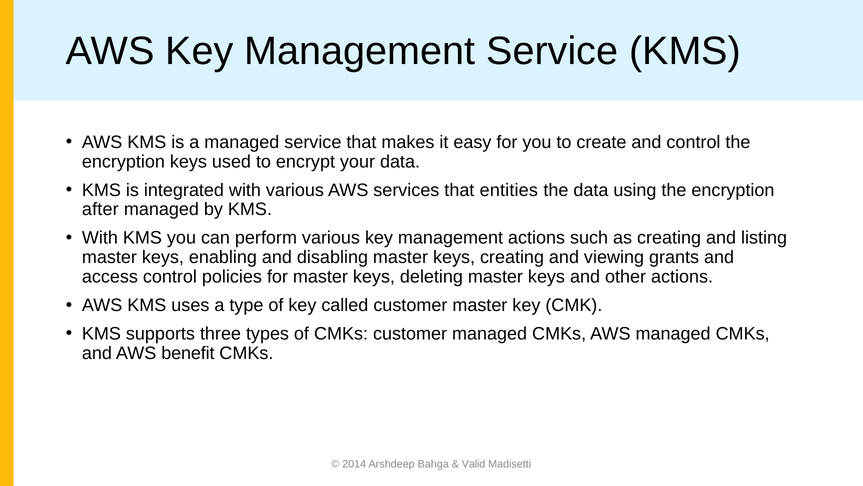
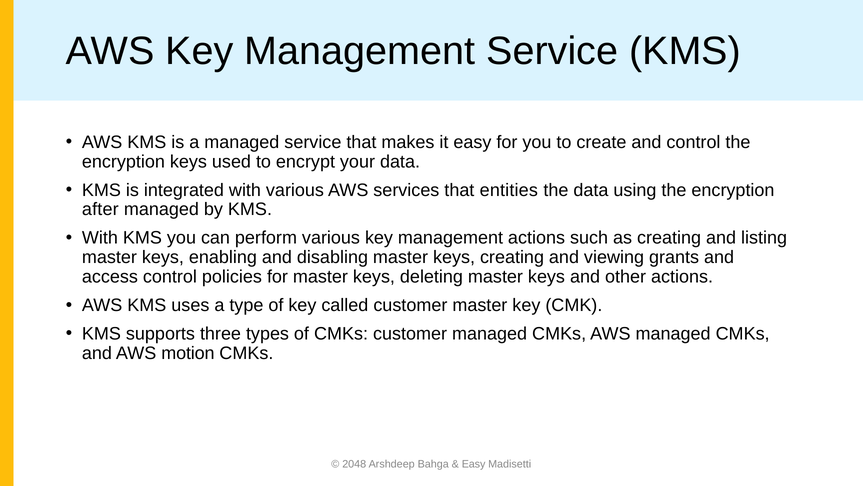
benefit: benefit -> motion
2014: 2014 -> 2048
Valid at (474, 464): Valid -> Easy
